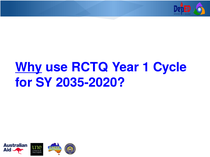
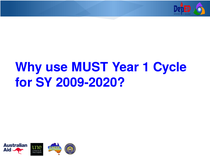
Why underline: present -> none
use RCTQ: RCTQ -> MUST
2035-2020: 2035-2020 -> 2009-2020
